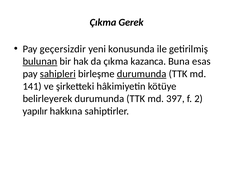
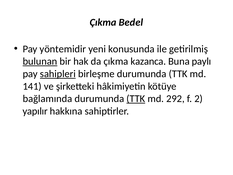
Gerek: Gerek -> Bedel
geçersizdir: geçersizdir -> yöntemidir
esas: esas -> paylı
durumunda at (142, 74) underline: present -> none
belirleyerek: belirleyerek -> bağlamında
TTK at (136, 99) underline: none -> present
397: 397 -> 292
